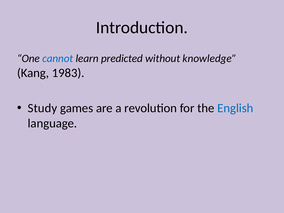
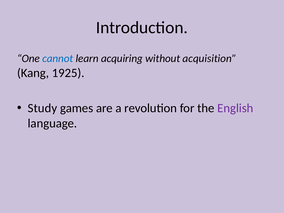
predicted: predicted -> acquiring
knowledge: knowledge -> acquisition
1983: 1983 -> 1925
English colour: blue -> purple
